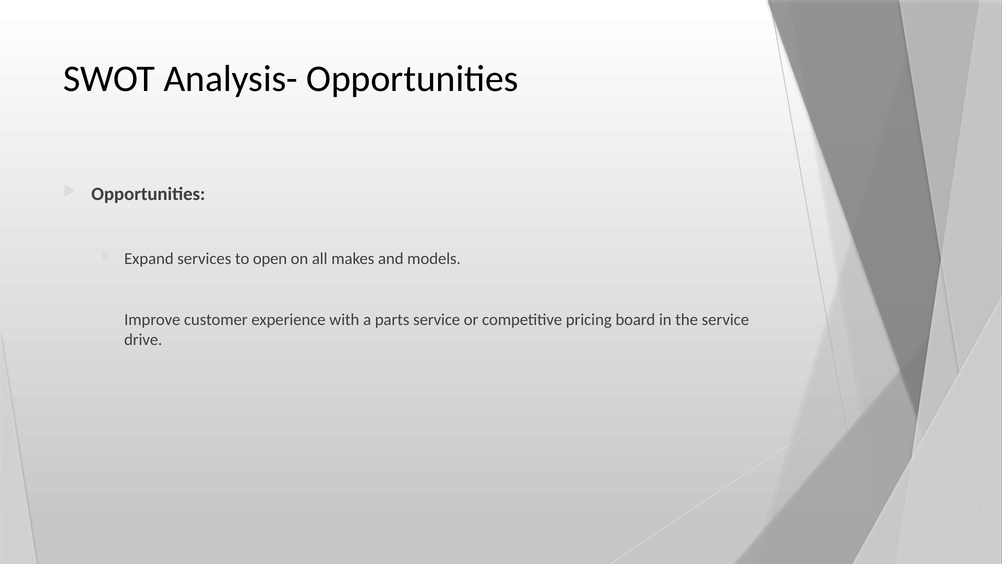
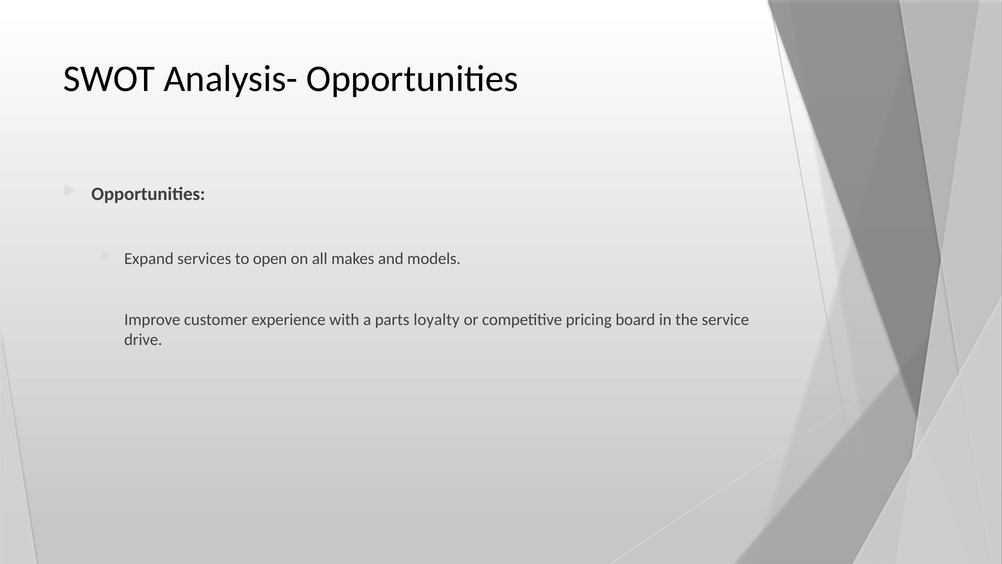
parts service: service -> loyalty
